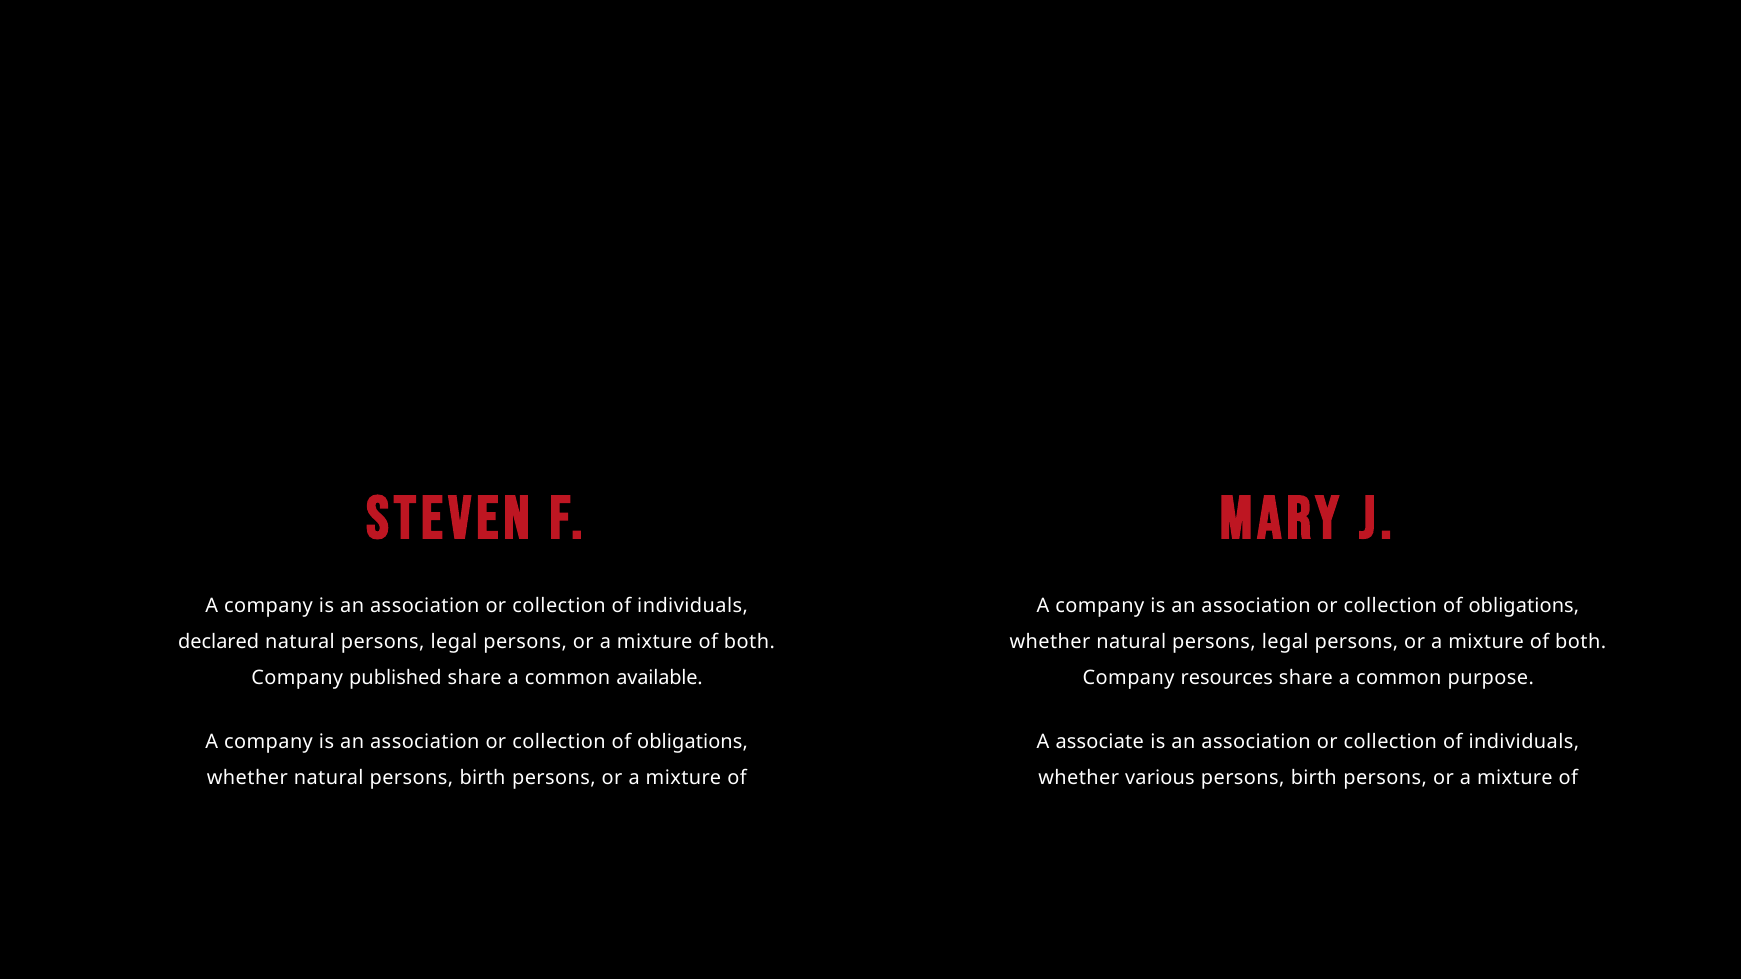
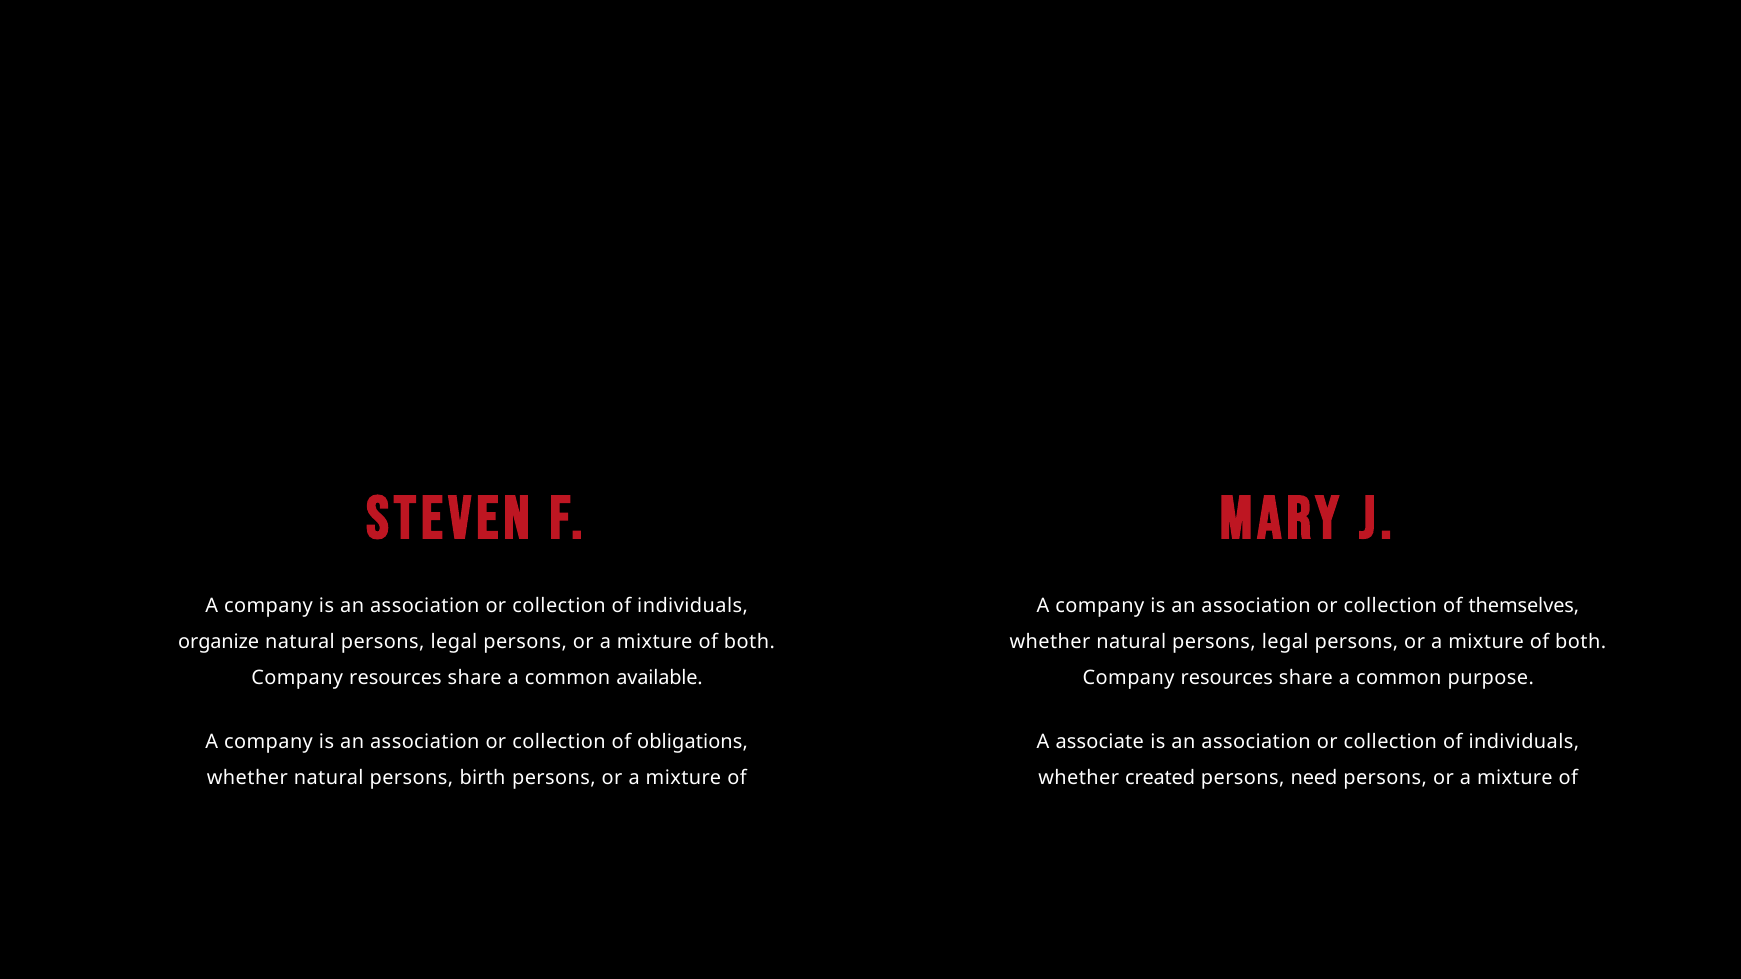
obligations at (1524, 607): obligations -> themselves
declared: declared -> organize
published at (395, 678): published -> resources
various: various -> created
birth at (1314, 778): birth -> need
